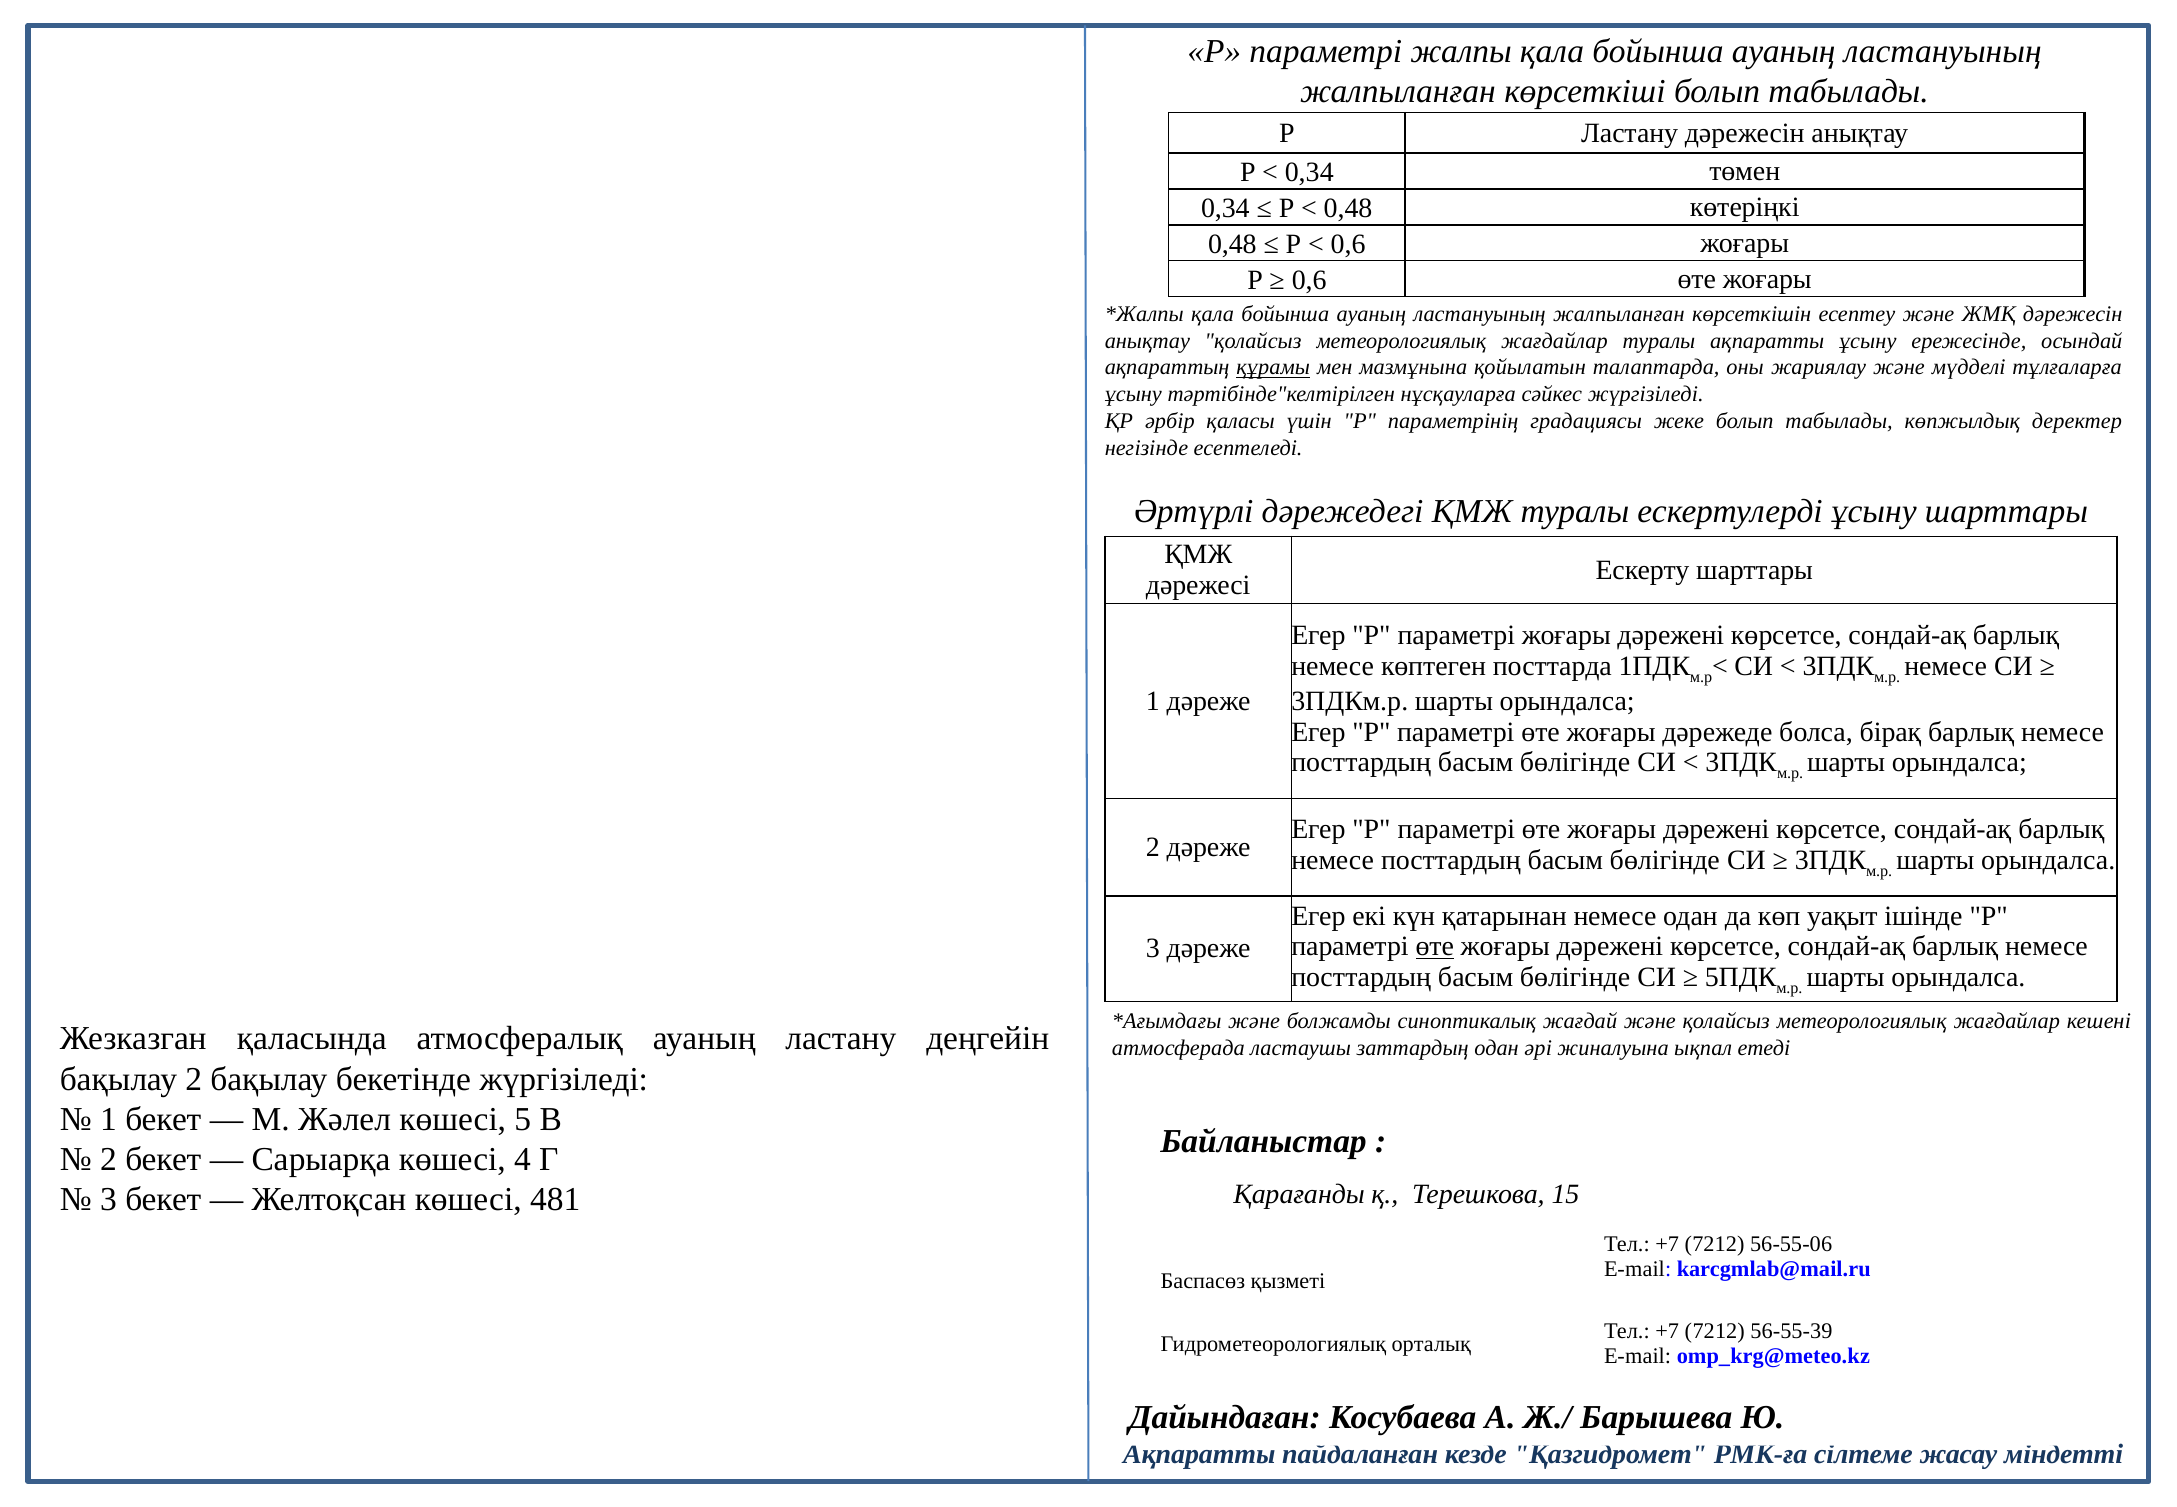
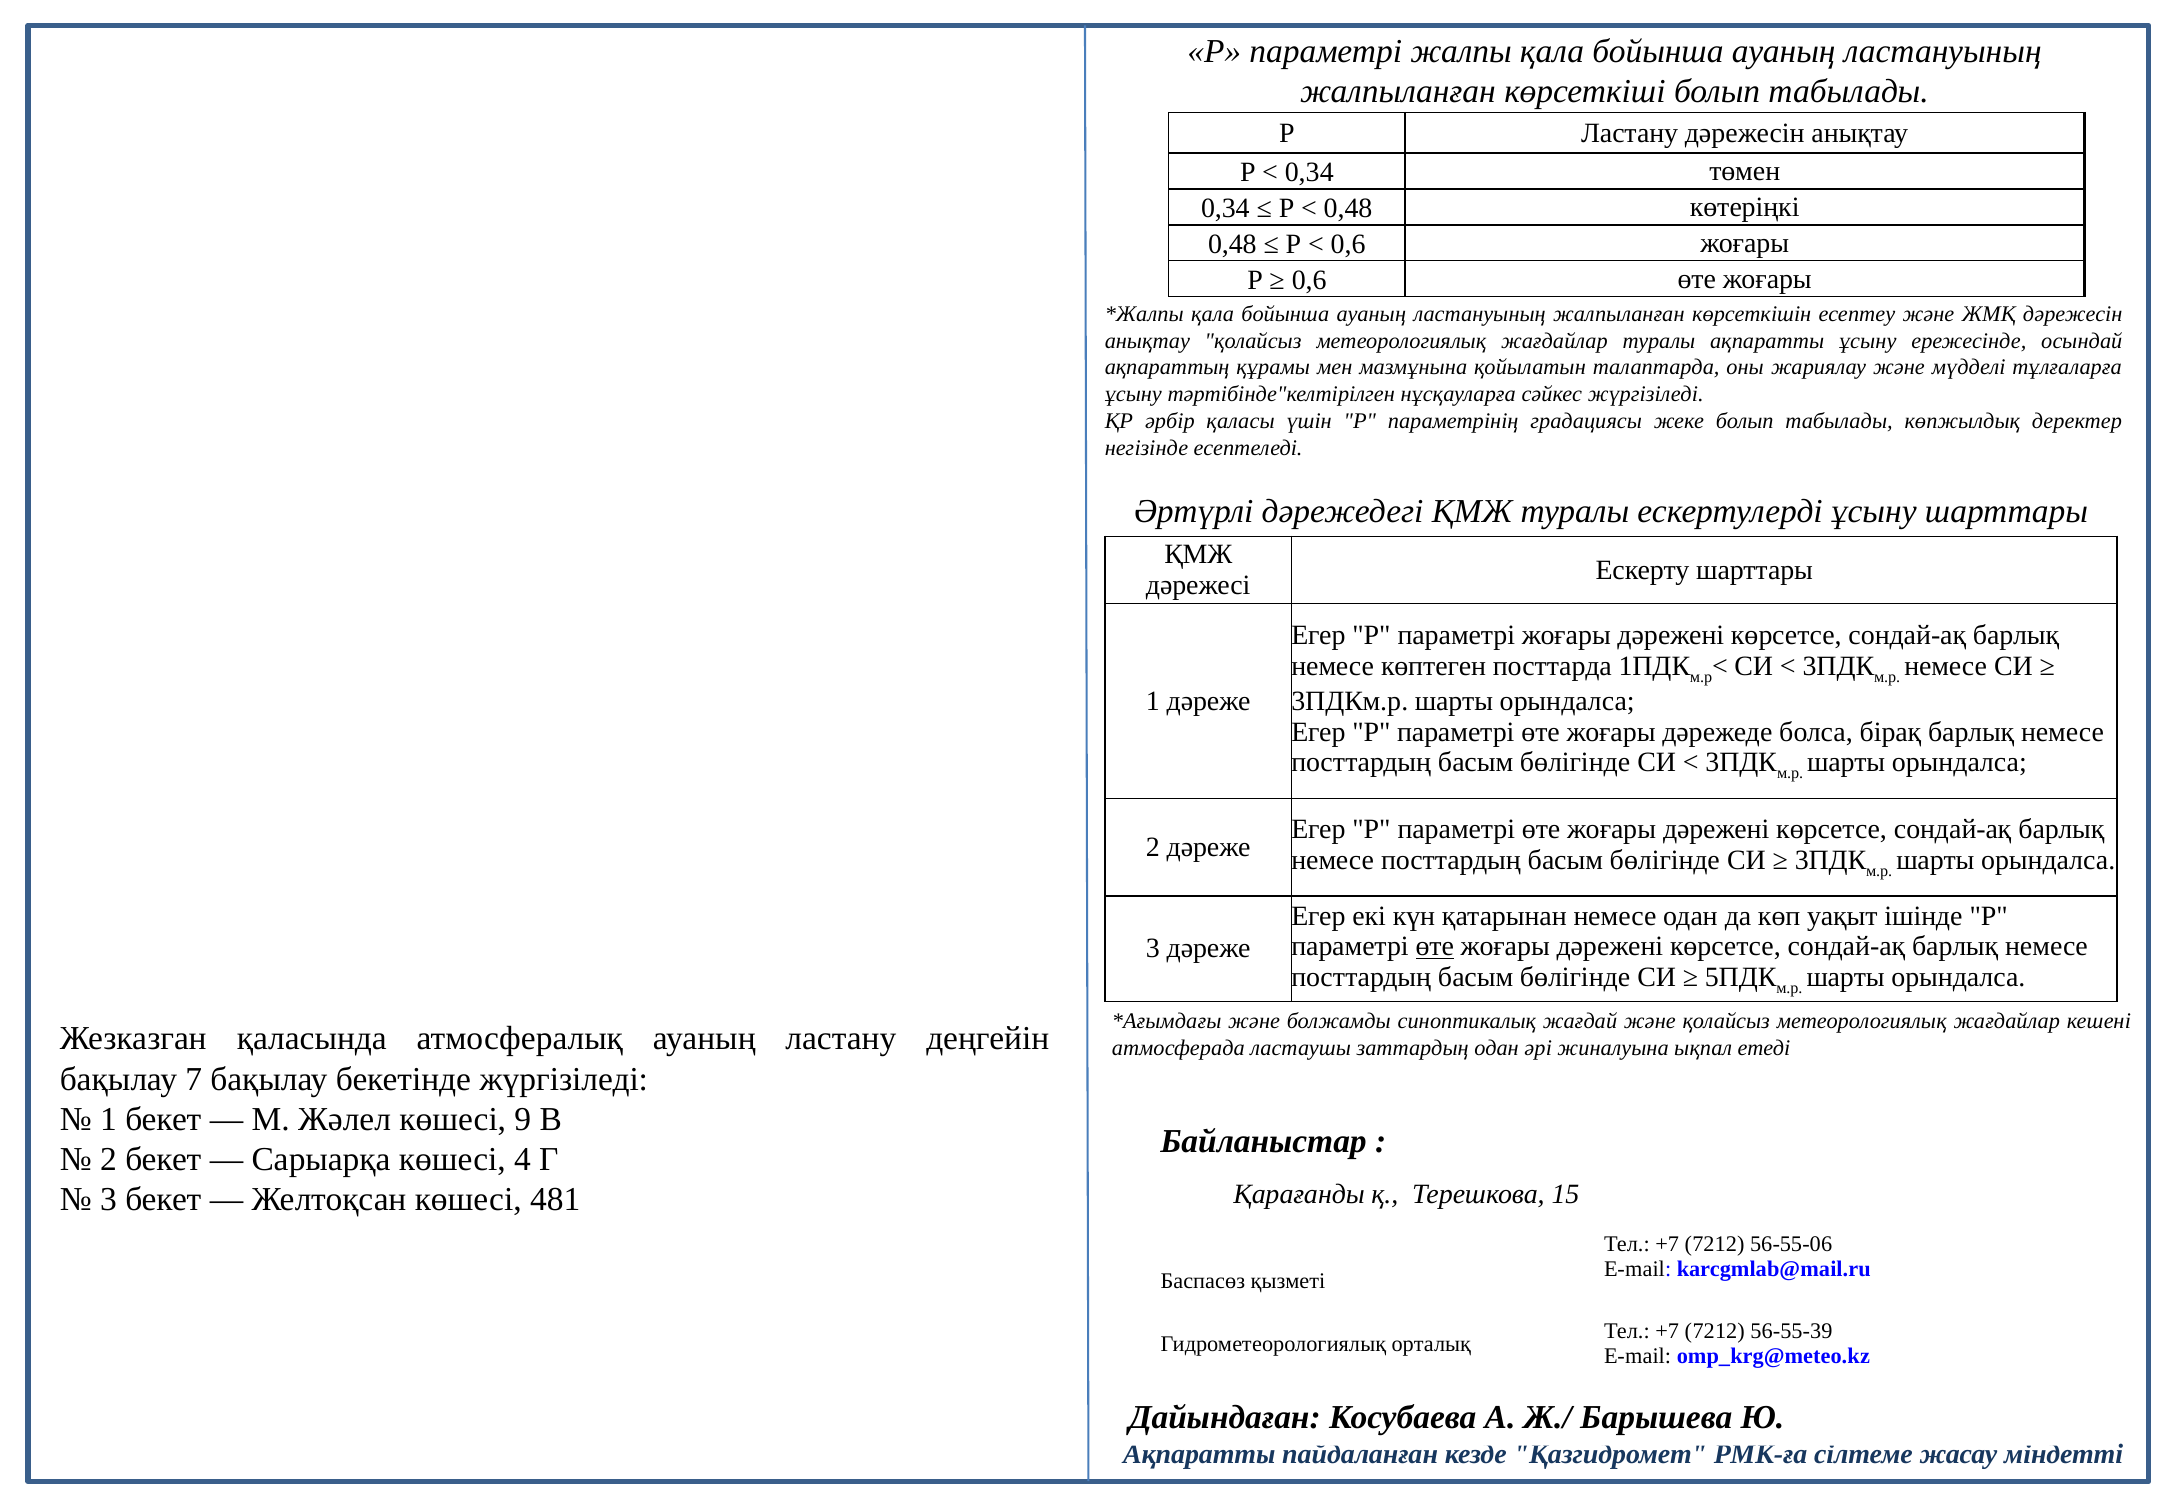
құрамы underline: present -> none
бақылау 2: 2 -> 7
5: 5 -> 9
